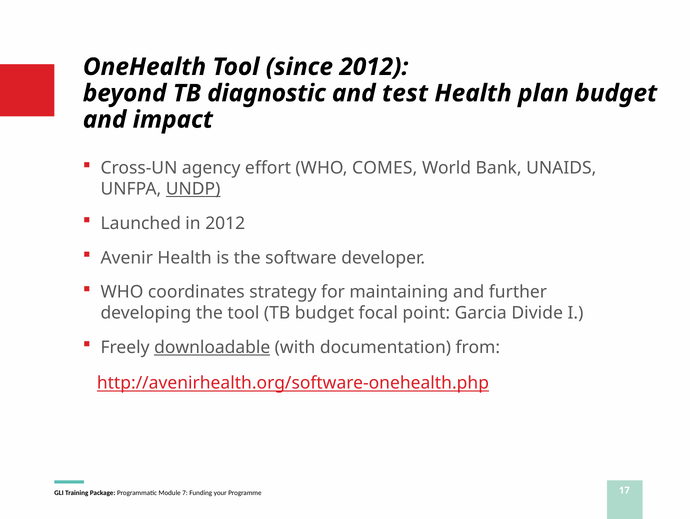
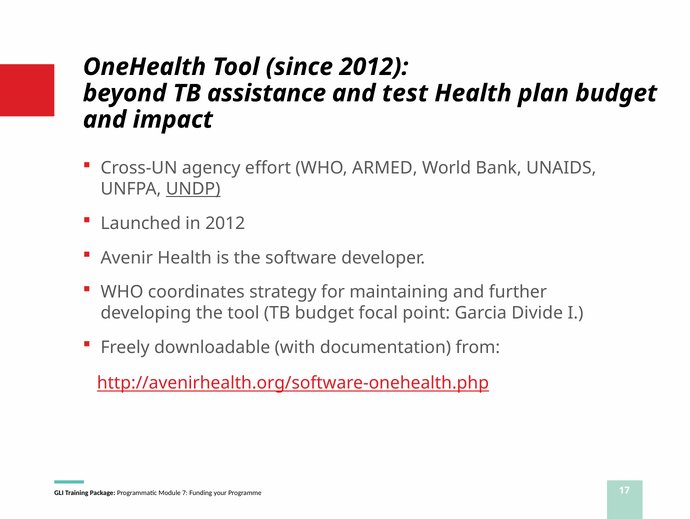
diagnostic: diagnostic -> assistance
COMES: COMES -> ARMED
downloadable underline: present -> none
